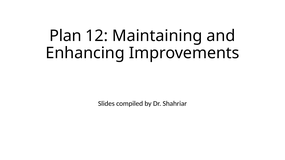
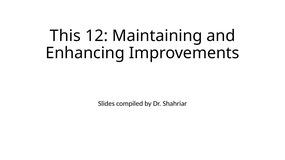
Plan: Plan -> This
